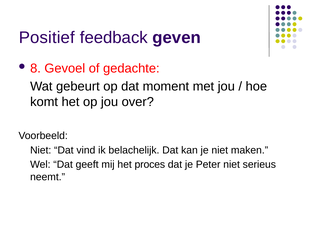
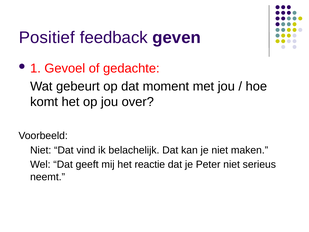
8: 8 -> 1
proces: proces -> reactie
